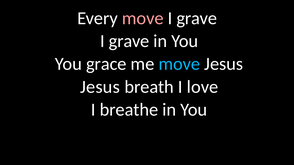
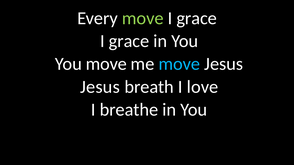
move at (143, 18) colour: pink -> light green
grave at (197, 18): grave -> grace
grave at (129, 41): grave -> grace
You grace: grace -> move
